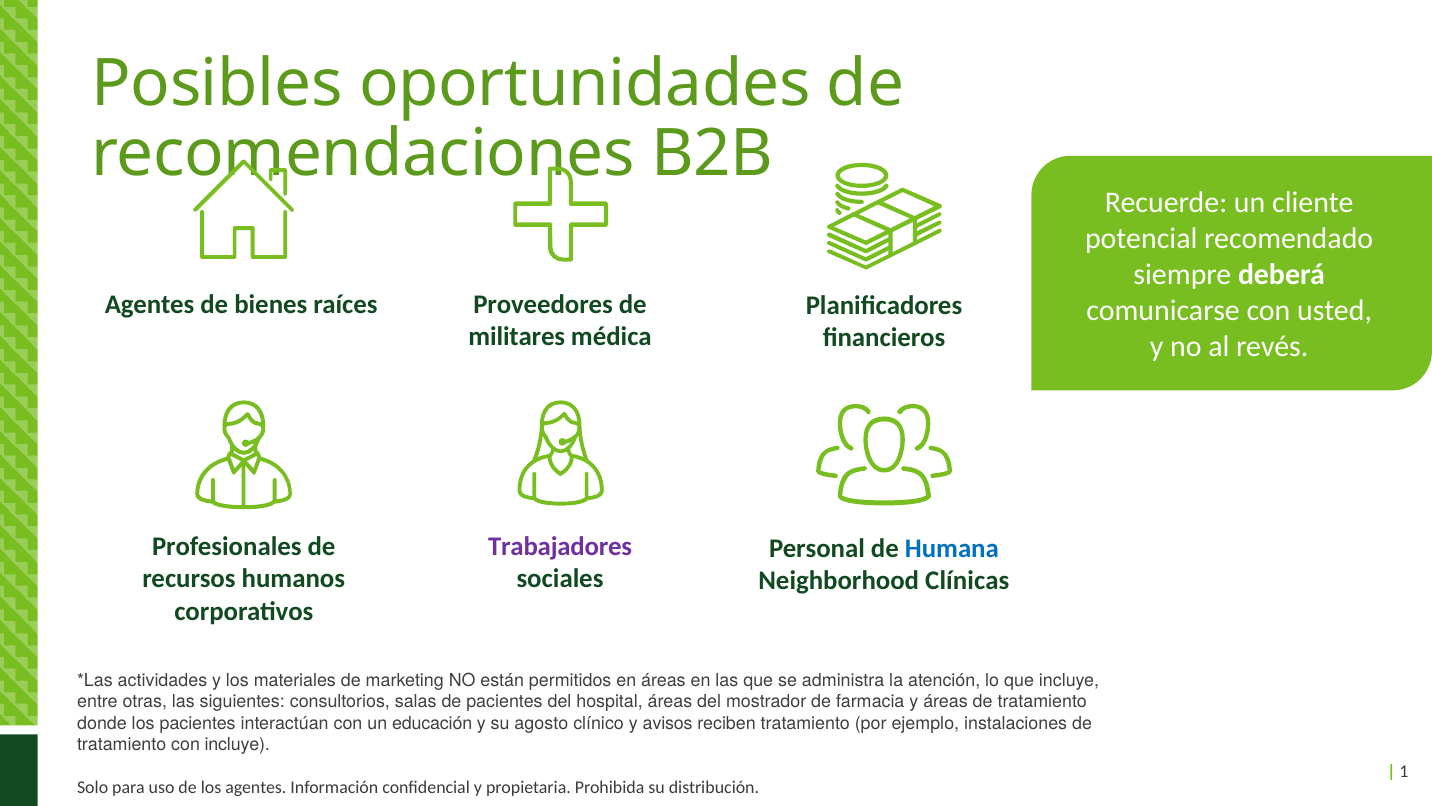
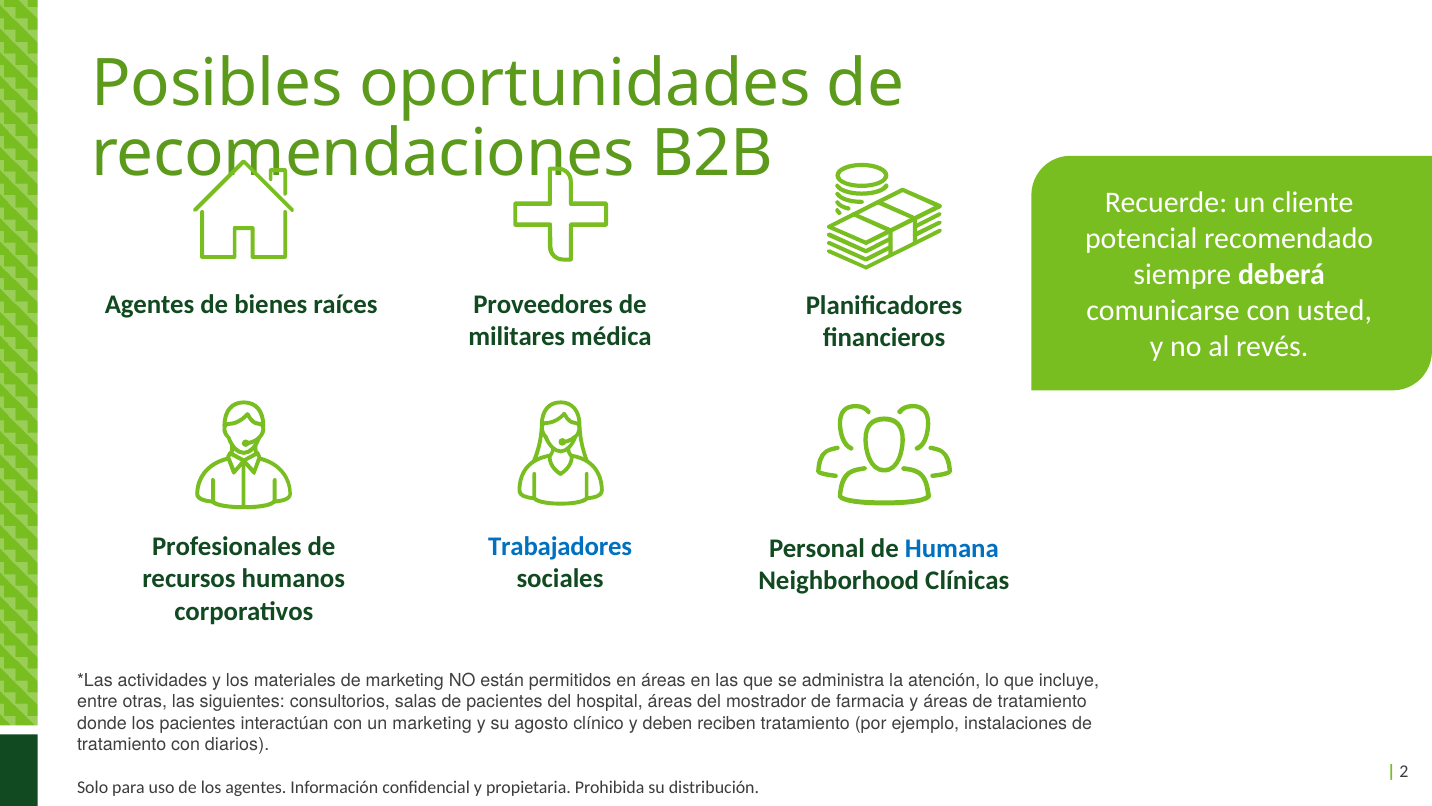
Trabajadores colour: purple -> blue
un educación: educación -> marketing
avisos: avisos -> deben
con incluye: incluye -> diarios
1: 1 -> 2
